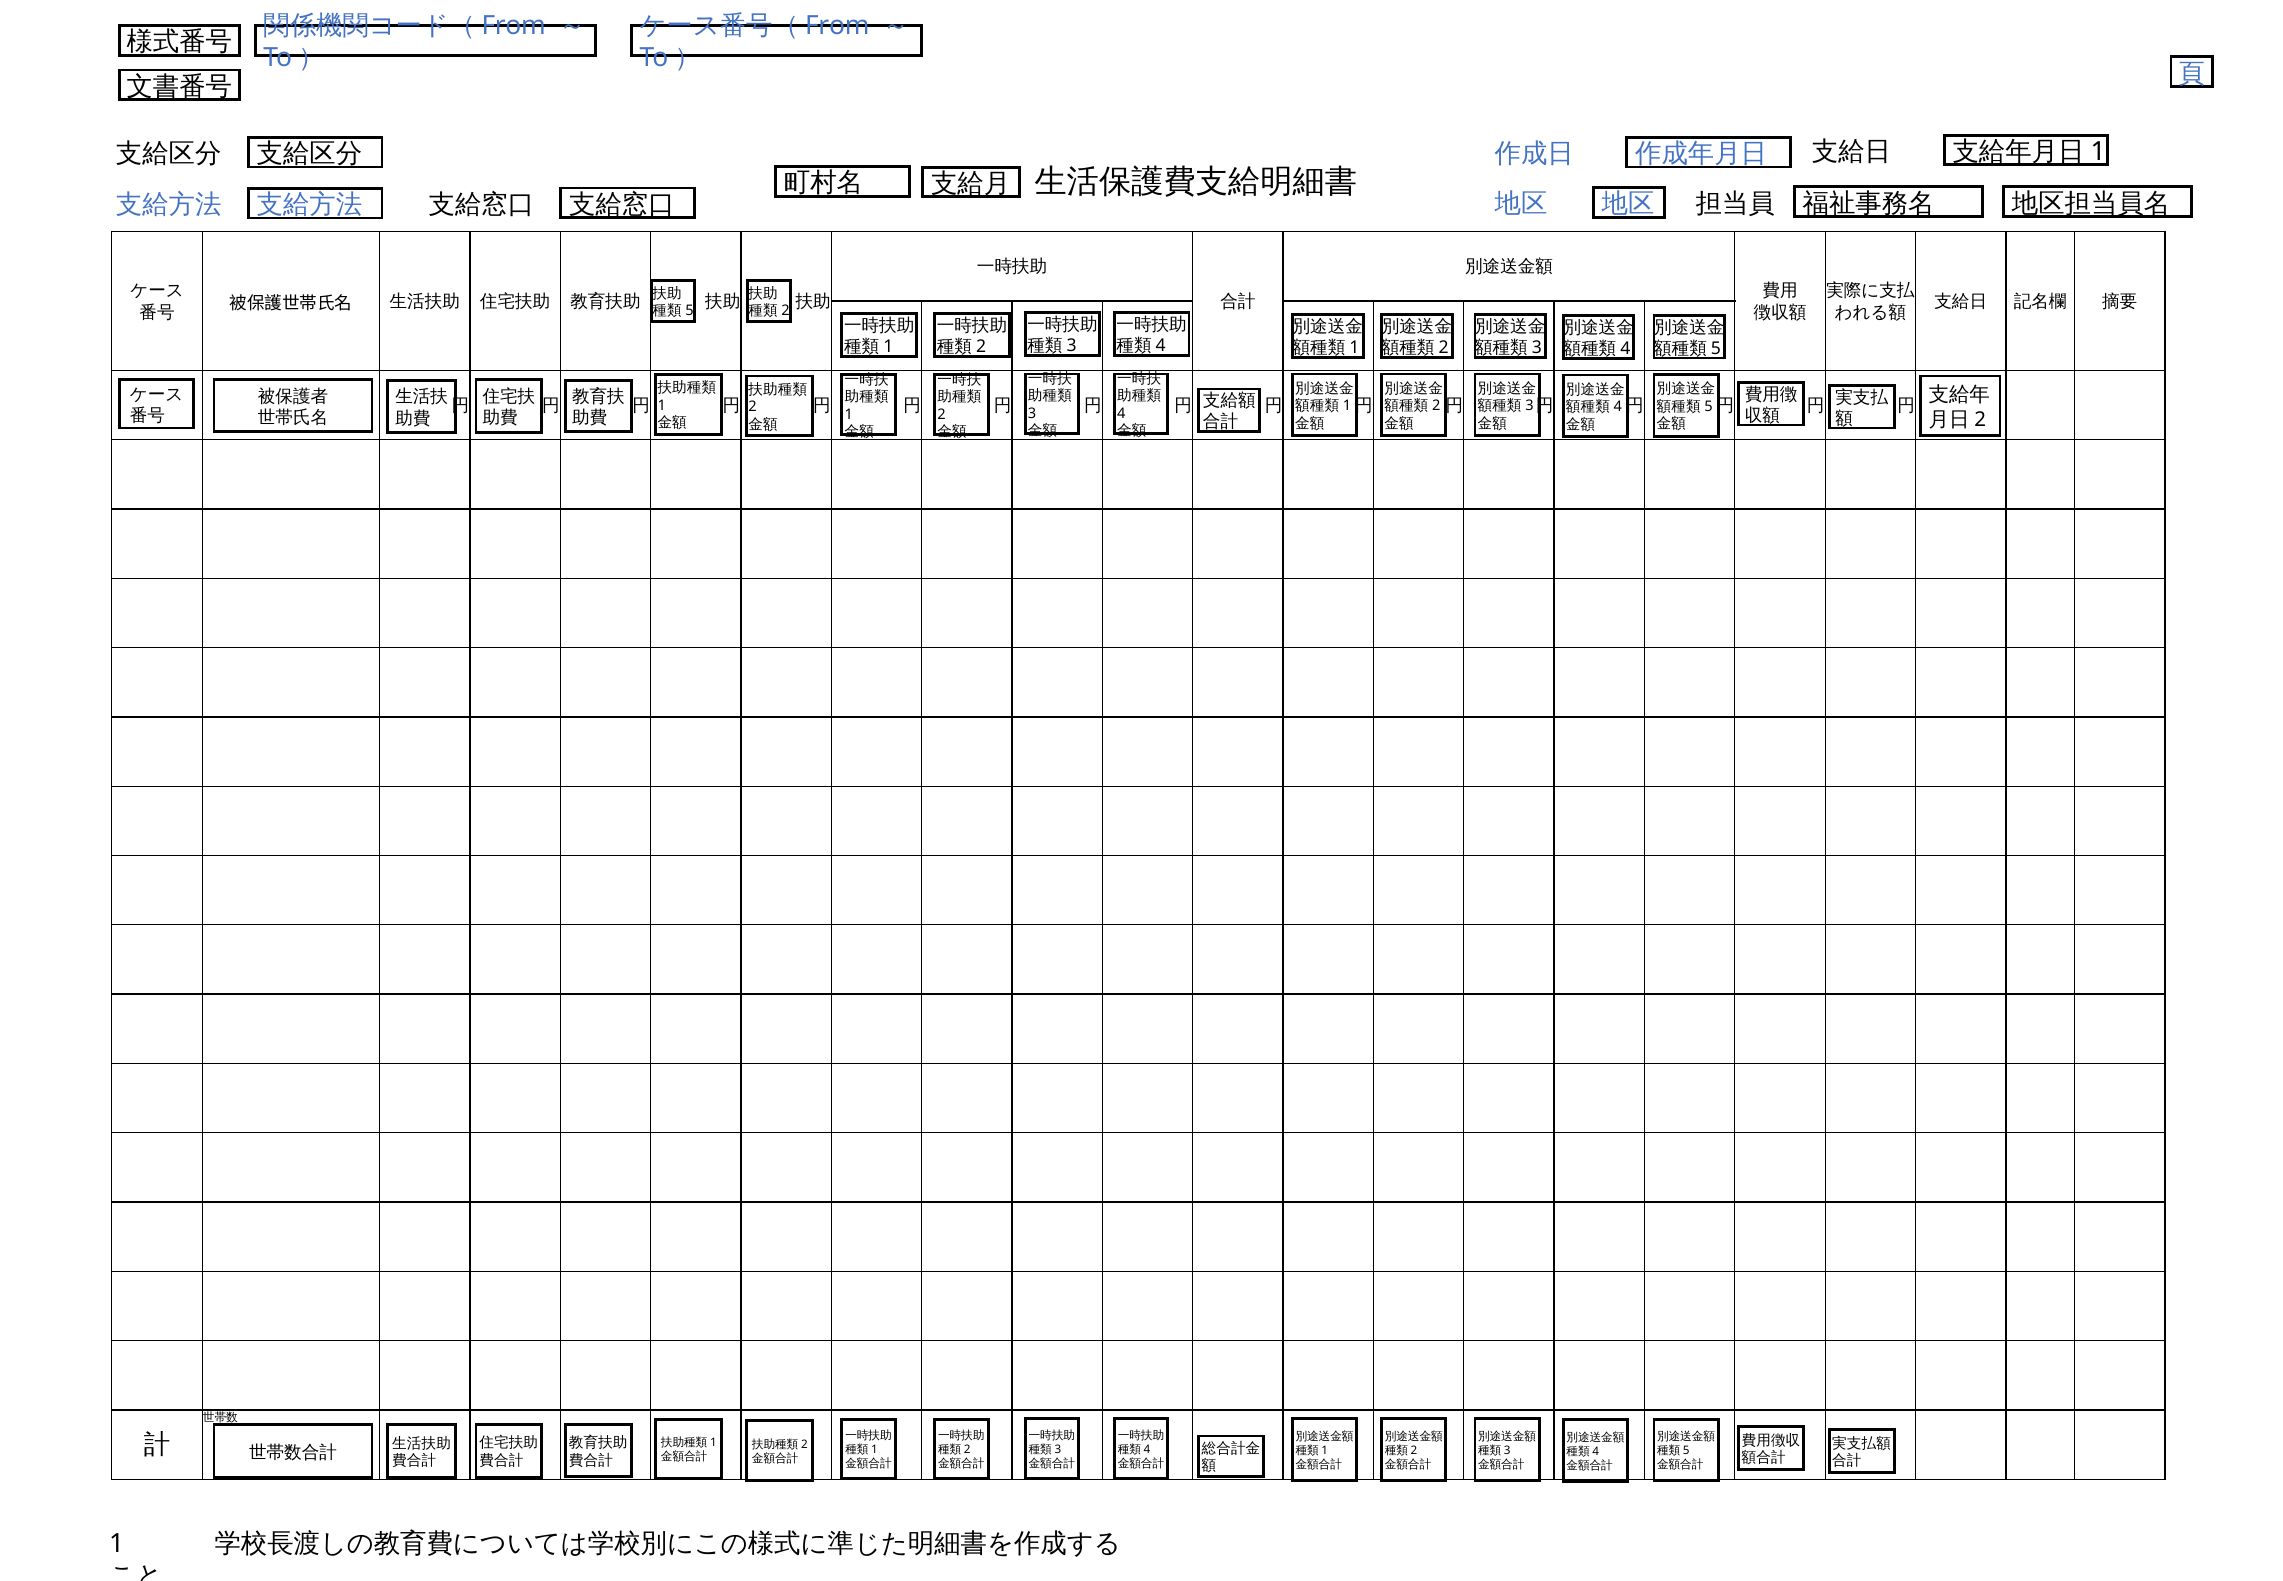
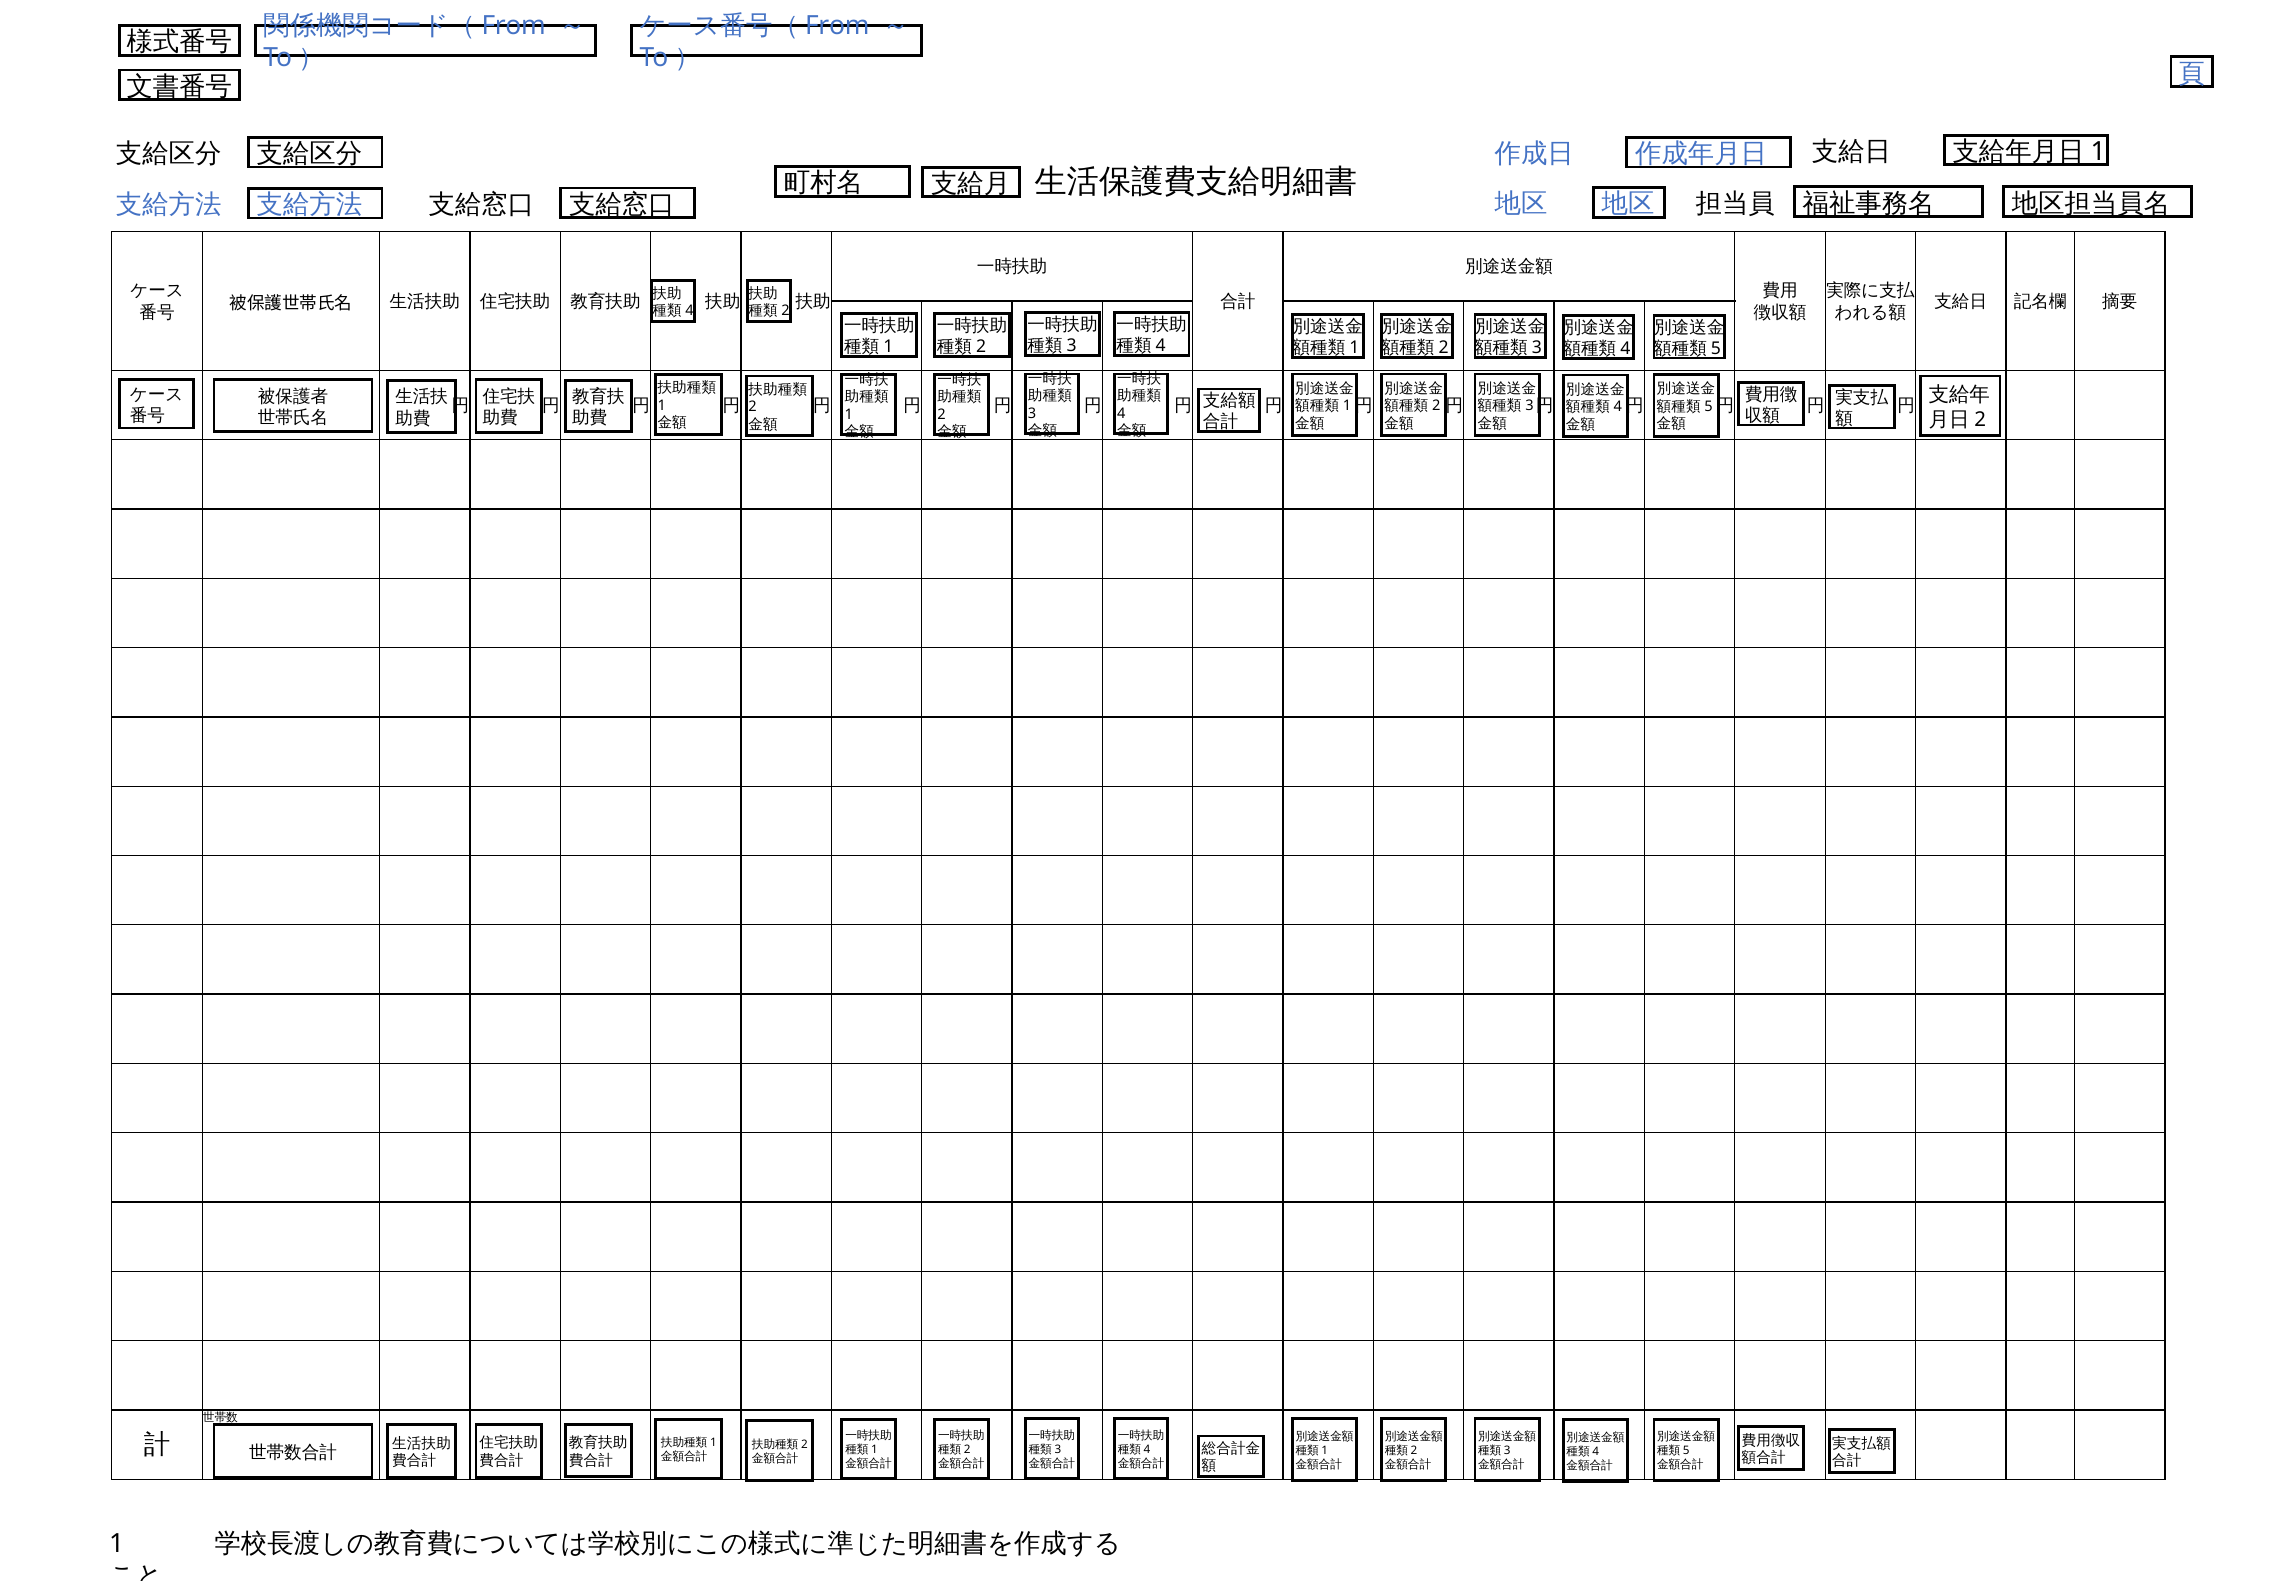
5 at (689, 311): 5 -> 4
